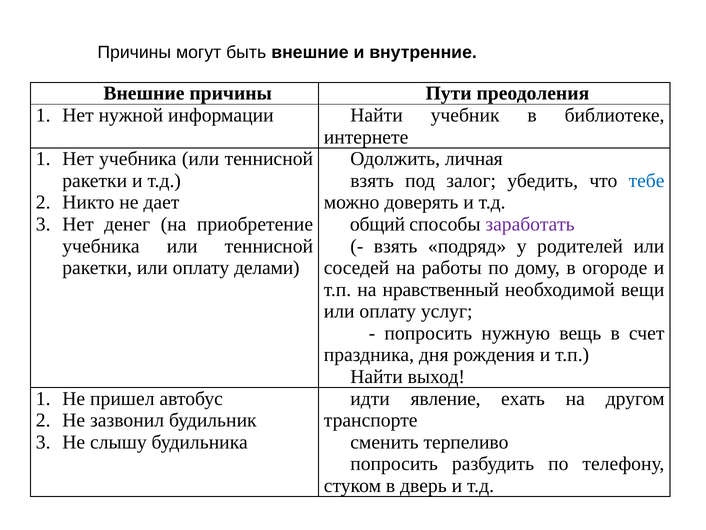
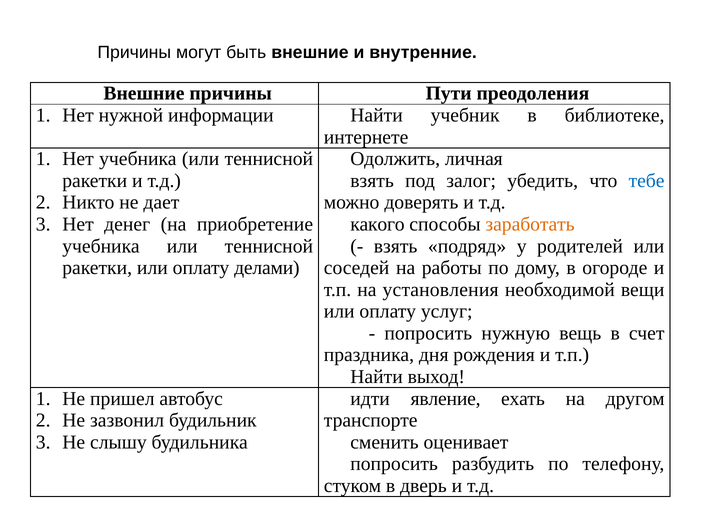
общий: общий -> какого
заработать colour: purple -> orange
нравственный: нравственный -> установления
терпеливо: терпеливо -> оценивает
